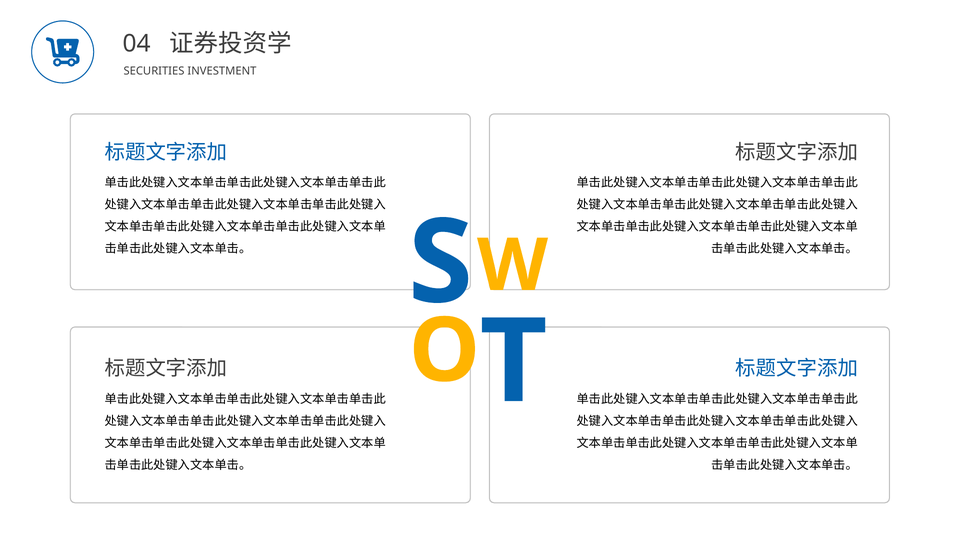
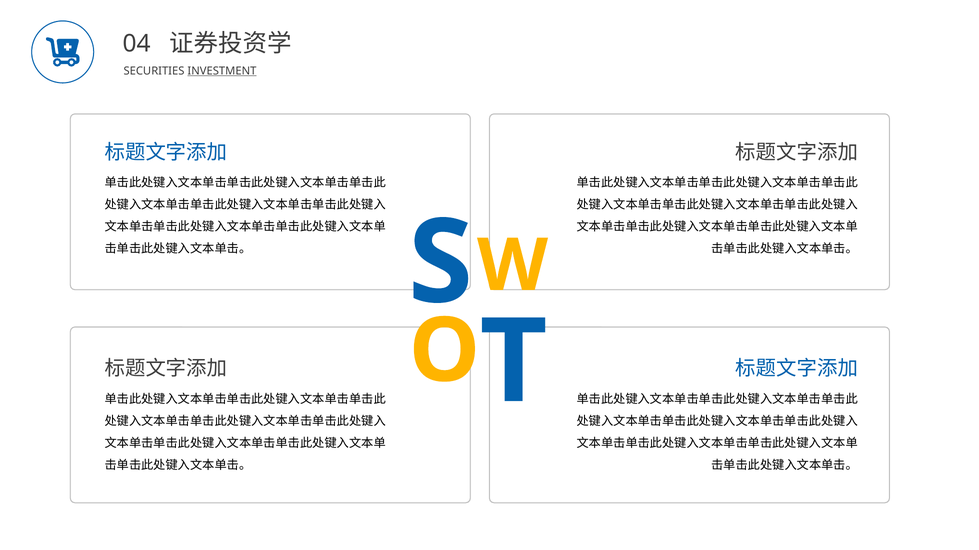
INVESTMENT underline: none -> present
